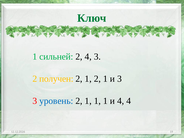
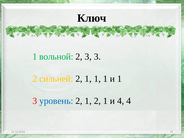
Ключ colour: green -> black
сильней: сильней -> вольной
2 4: 4 -> 3
получен: получен -> сильней
2 1 2: 2 -> 1
и 3: 3 -> 1
2 1 1: 1 -> 2
